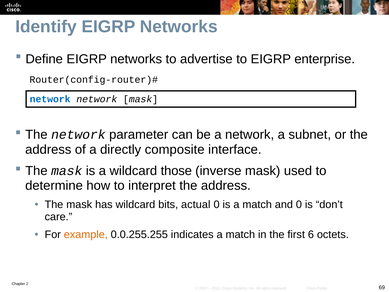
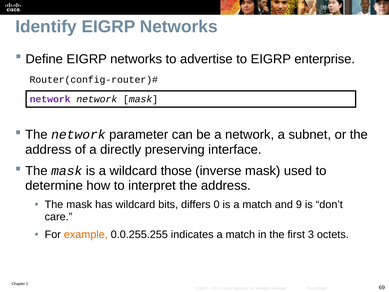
network at (50, 99) colour: blue -> purple
composite: composite -> preserving
actual: actual -> differs
and 0: 0 -> 9
6: 6 -> 3
